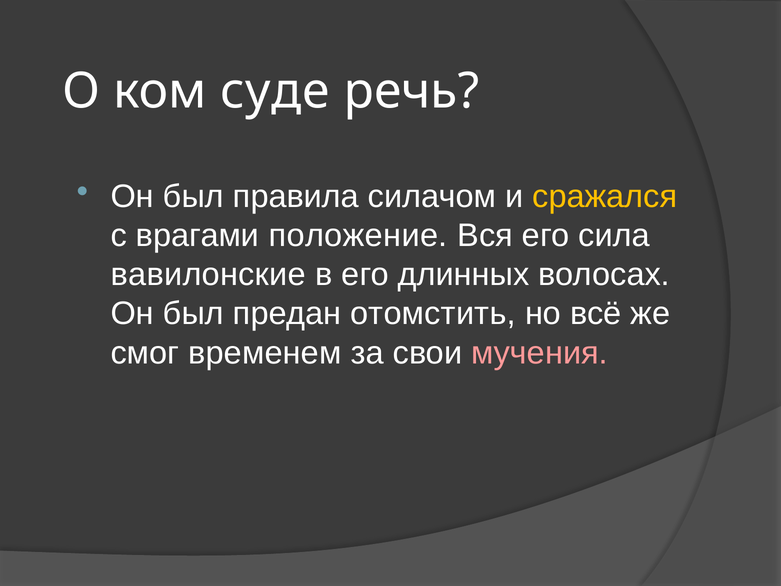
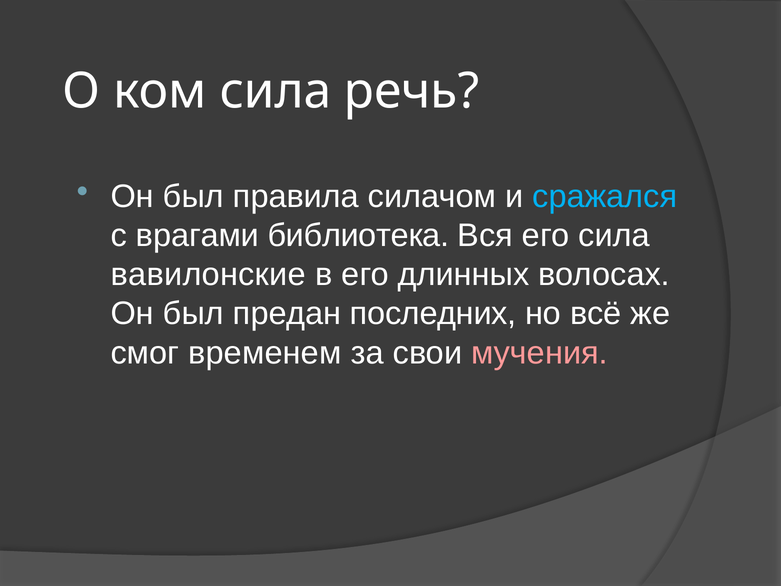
ком суде: суде -> сила
сражался colour: yellow -> light blue
положение: положение -> библиотека
отомстить: отомстить -> последних
